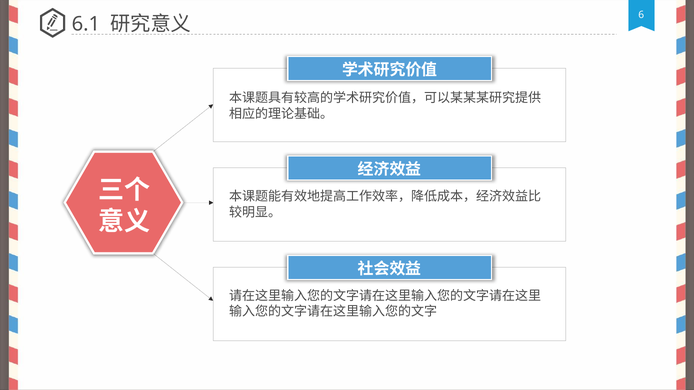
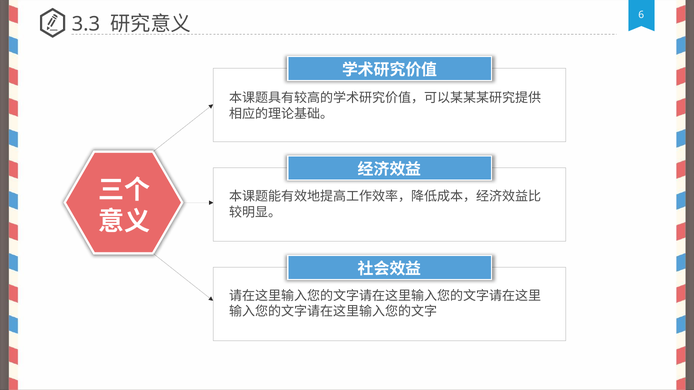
6.1: 6.1 -> 3.3
